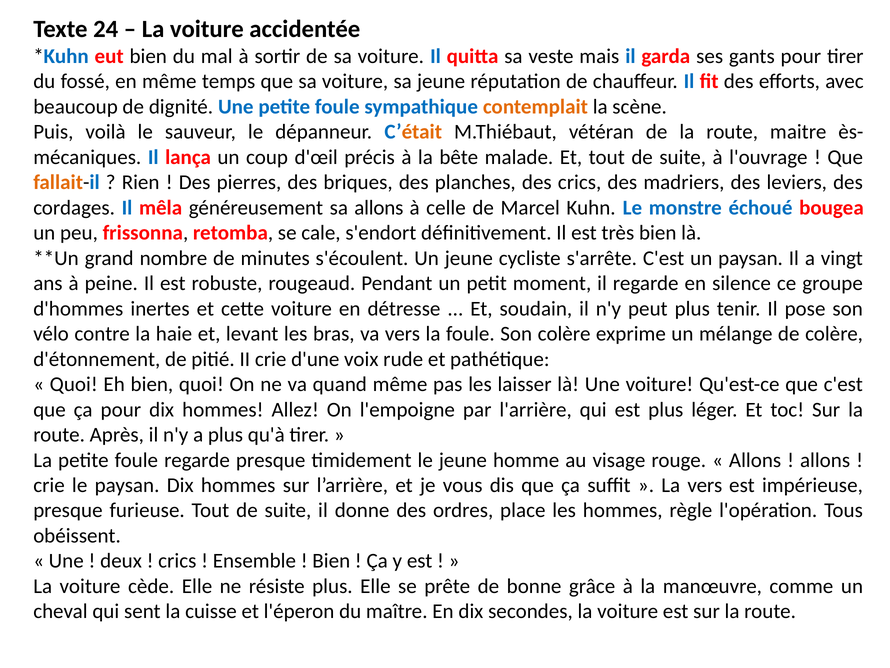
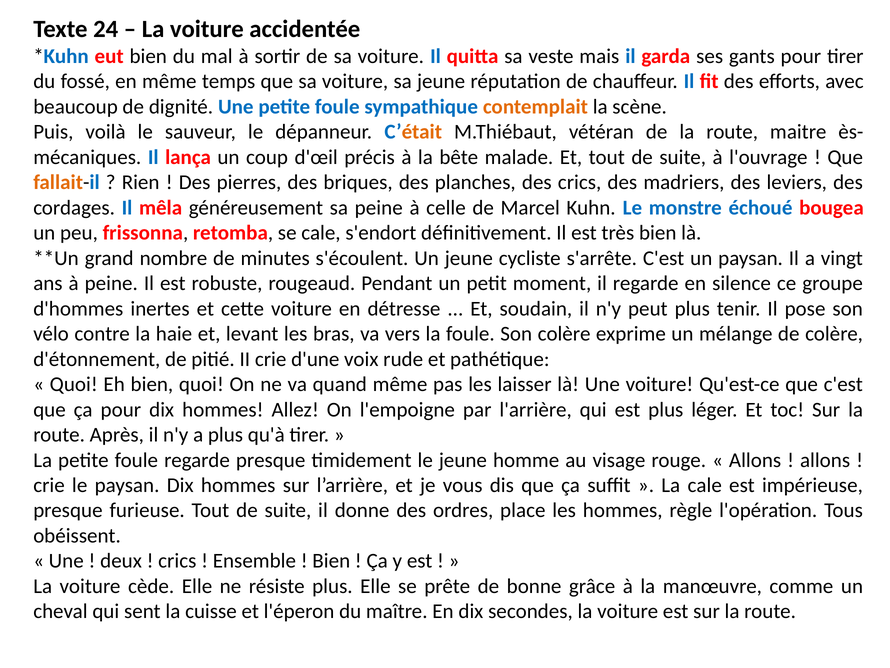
sa allons: allons -> peine
La vers: vers -> cale
